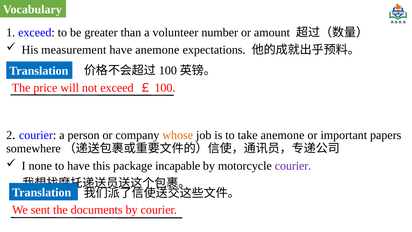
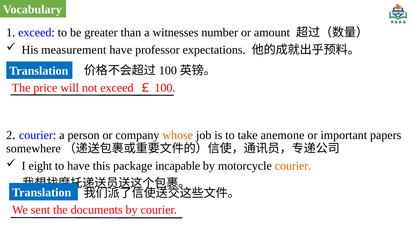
volunteer: volunteer -> witnesses
have anemone: anemone -> professor
none: none -> eight
courier at (293, 166) colour: purple -> orange
